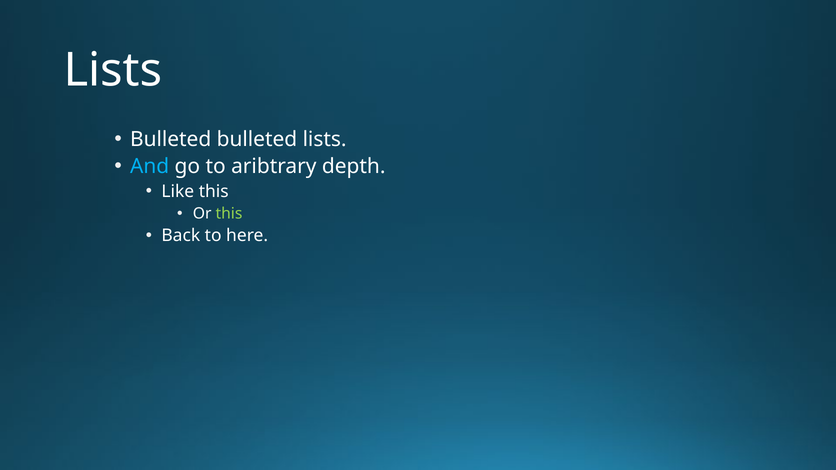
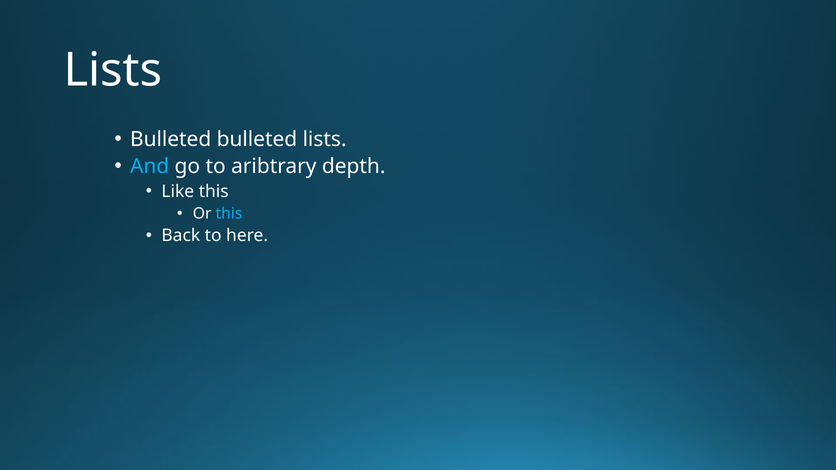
this at (229, 214) colour: light green -> light blue
